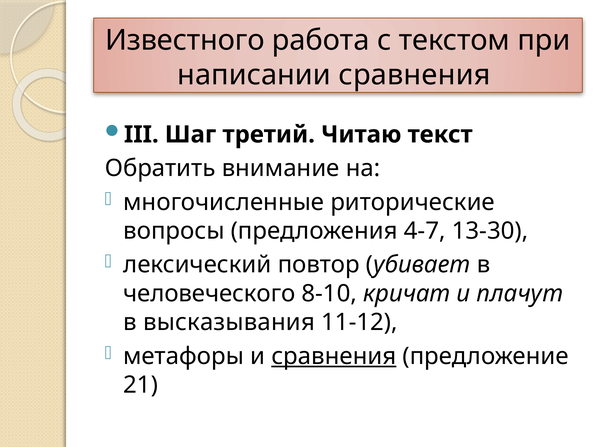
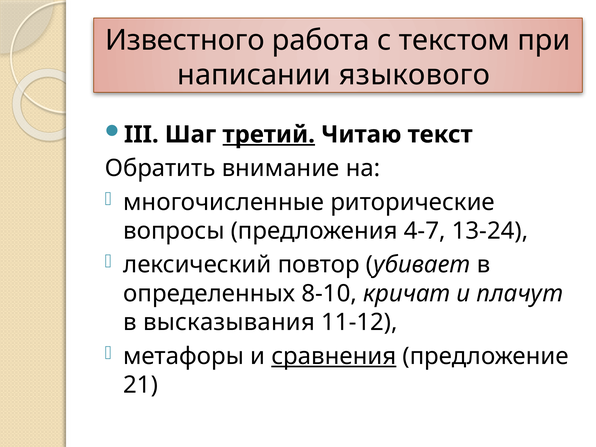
написании сравнения: сравнения -> языкового
третий underline: none -> present
13-30: 13-30 -> 13-24
человеческого: человеческого -> определенных
